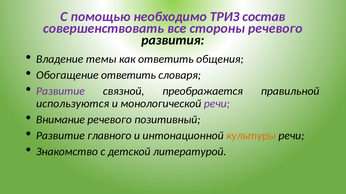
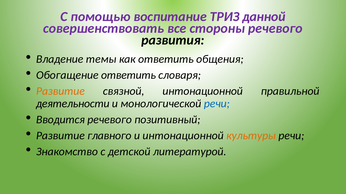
необходимо: необходимо -> воспитание
состав: состав -> данной
Развитие at (60, 91) colour: purple -> orange
связной преображается: преображается -> интонационной
используются: используются -> деятельности
речи at (217, 104) colour: purple -> blue
Внимание: Внимание -> Вводится
